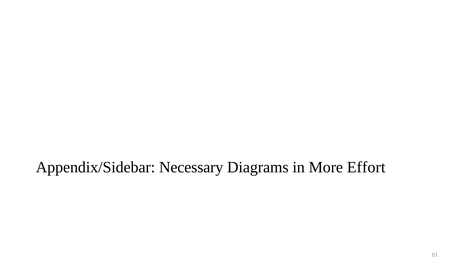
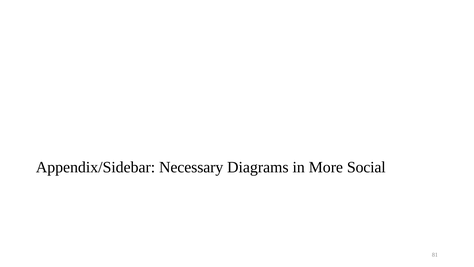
Effort: Effort -> Social
